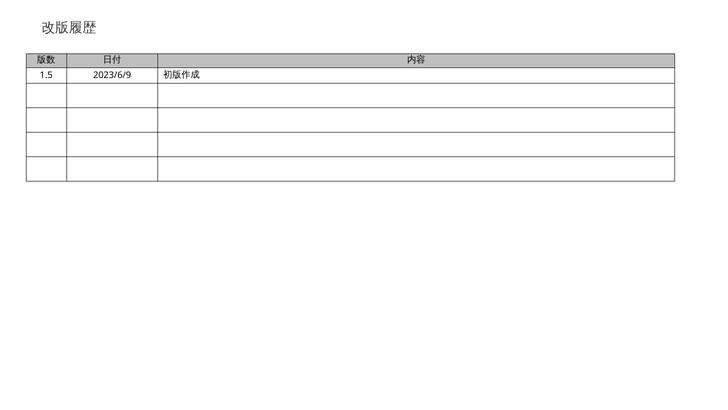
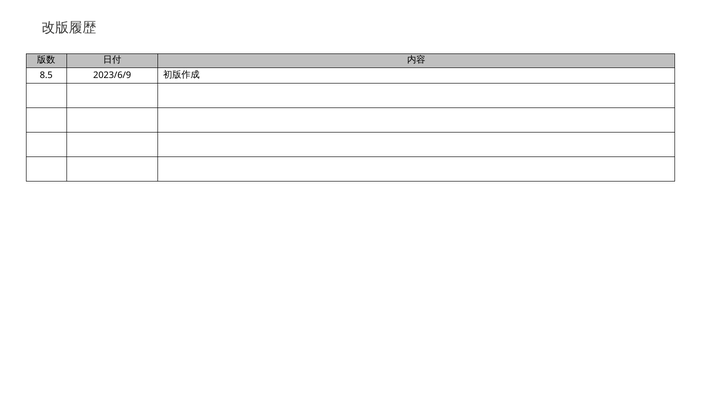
1.5: 1.5 -> 8.5
